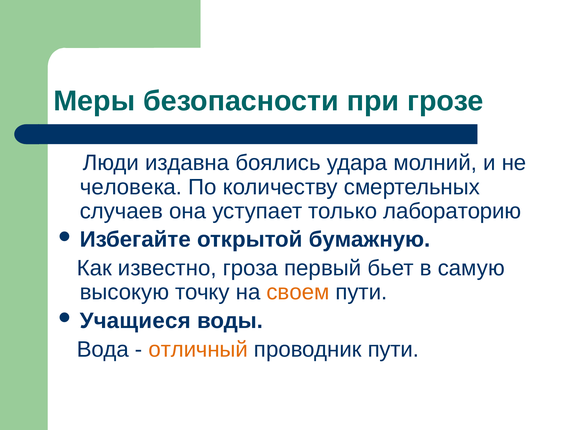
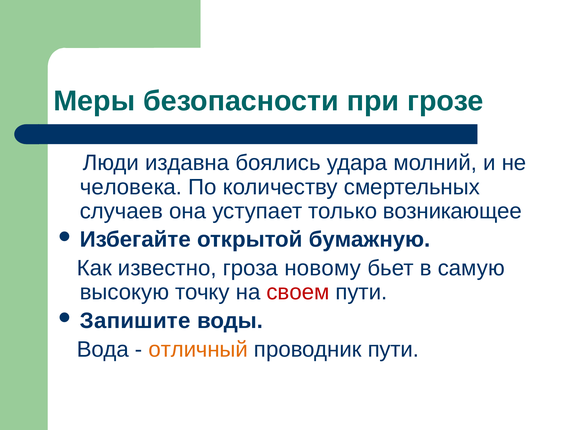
лабораторию: лабораторию -> возникающее
первый: первый -> новому
своем colour: orange -> red
Учащиеся: Учащиеся -> Запишите
